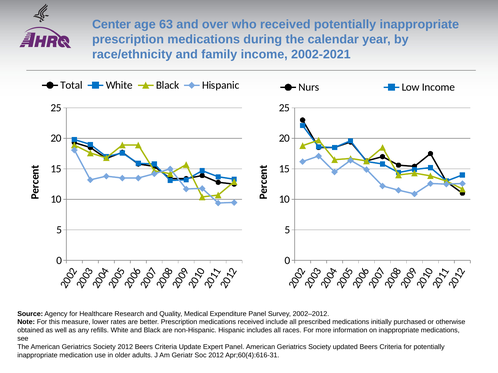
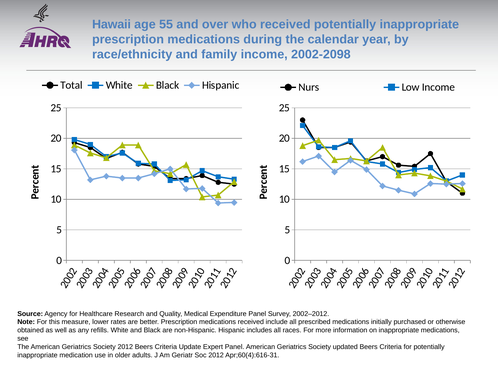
Center: Center -> Hawaii
63: 63 -> 55
2002-2021: 2002-2021 -> 2002-2098
